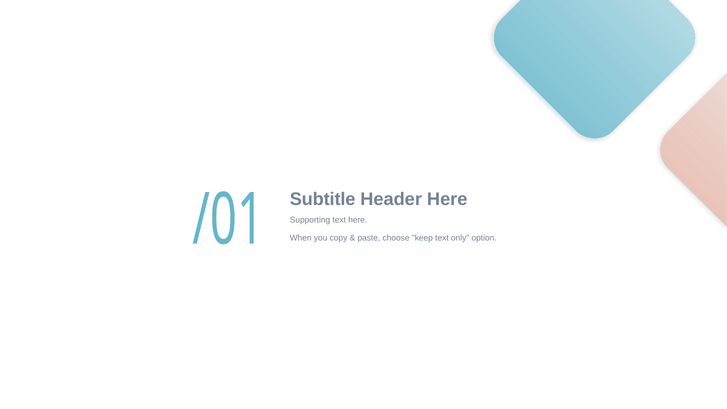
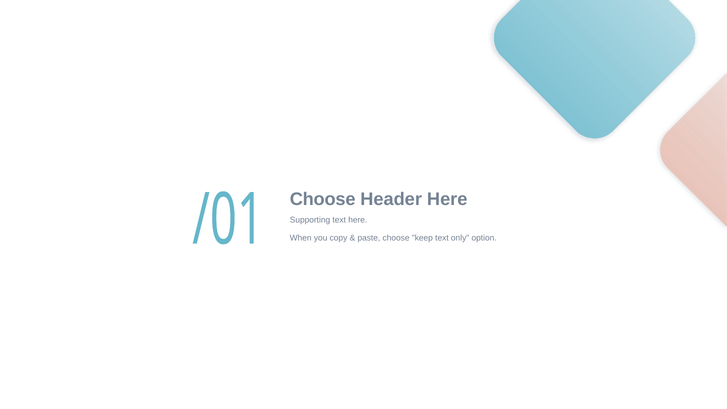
Subtitle at (323, 199): Subtitle -> Choose
